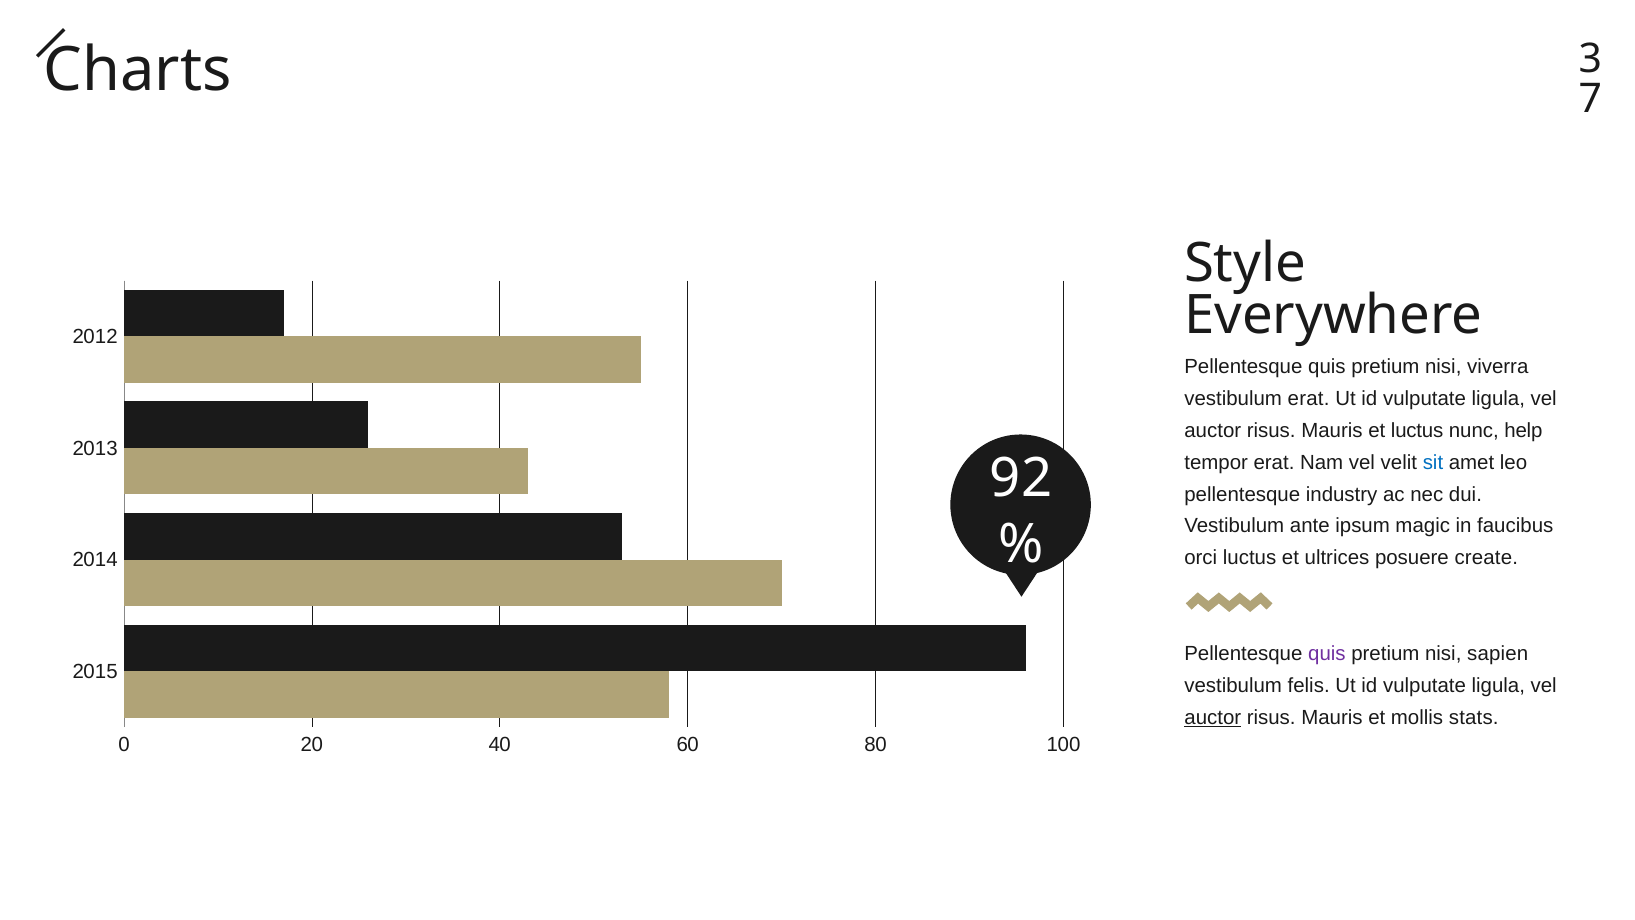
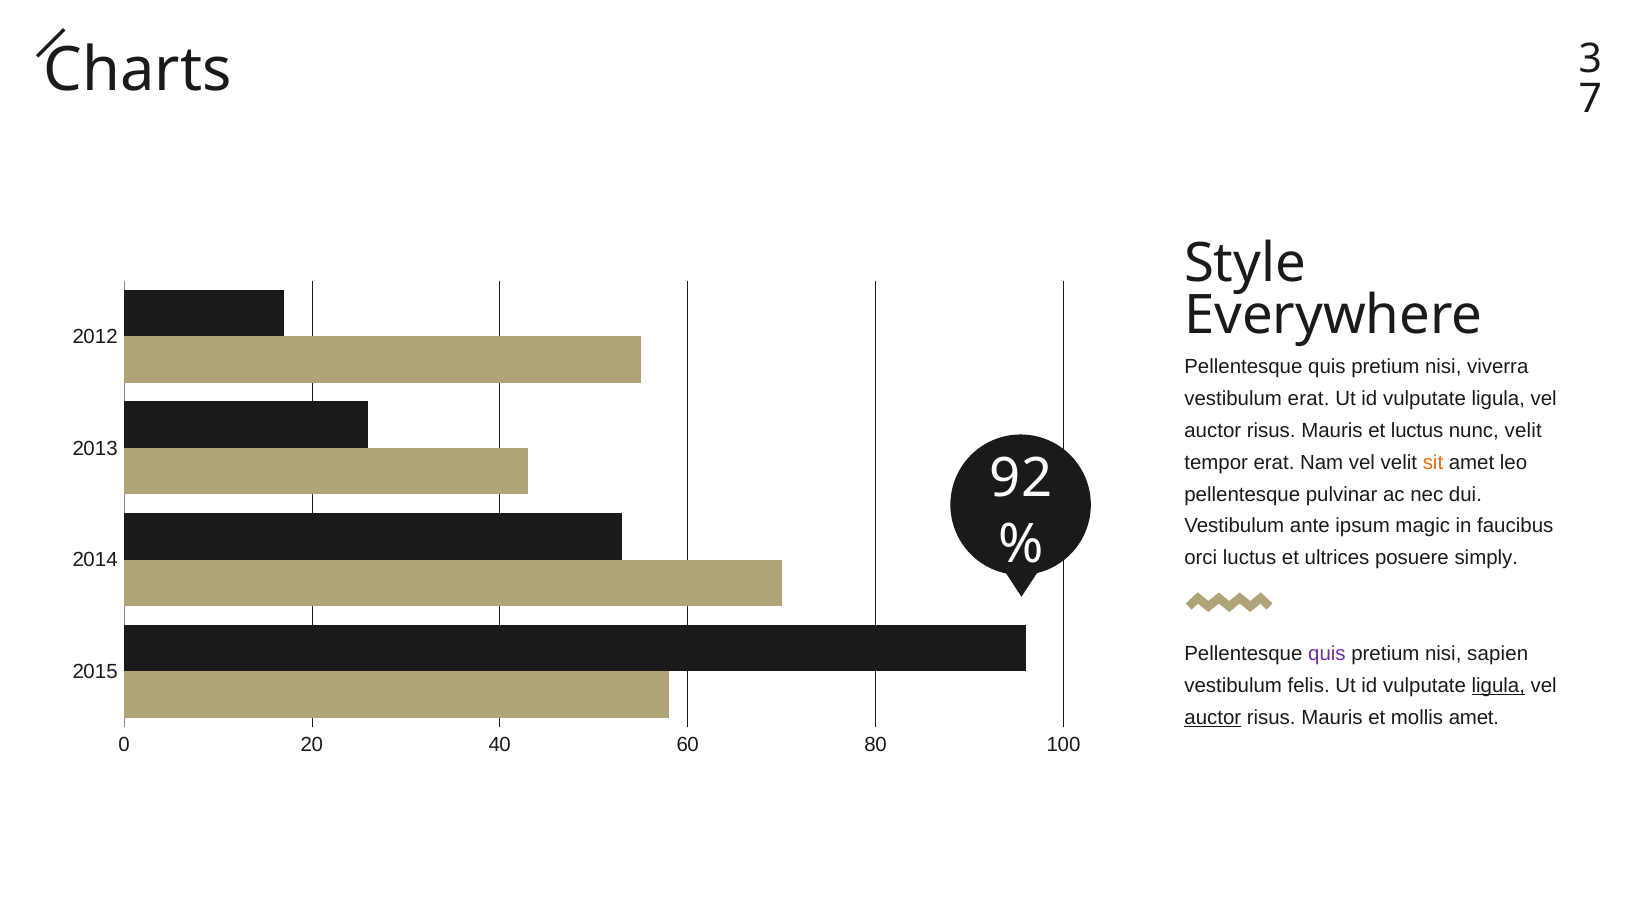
nunc help: help -> velit
sit colour: blue -> orange
industry: industry -> pulvinar
create: create -> simply
ligula at (1498, 686) underline: none -> present
mollis stats: stats -> amet
